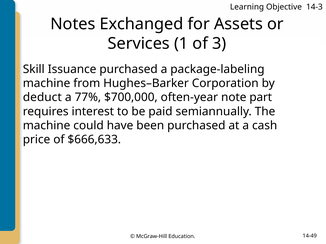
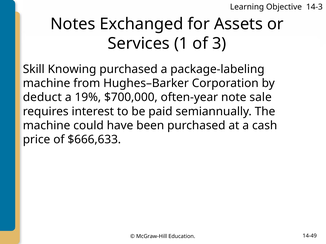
Issuance: Issuance -> Knowing
77%: 77% -> 19%
part: part -> sale
